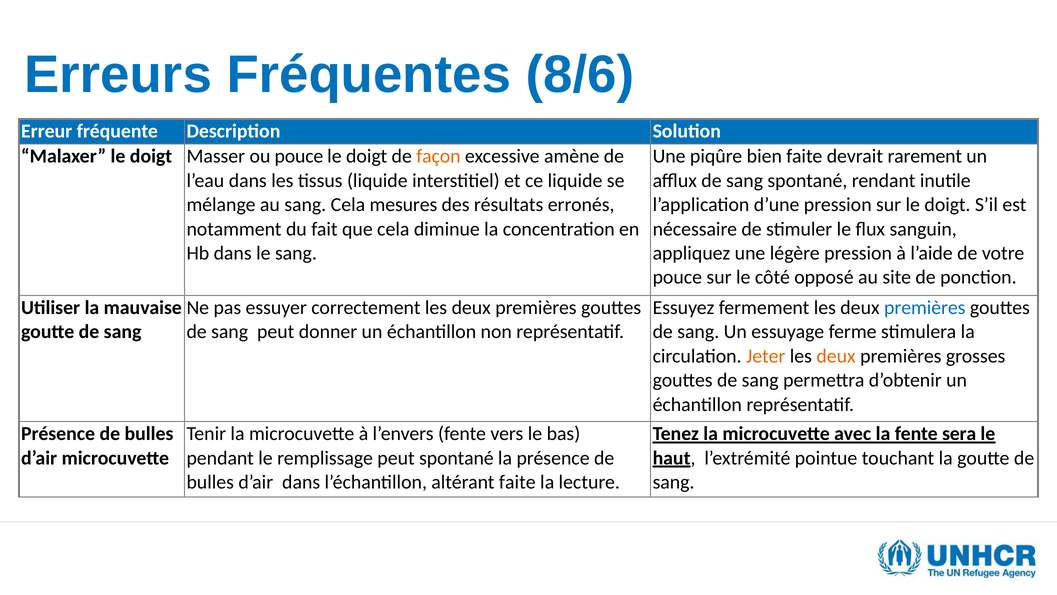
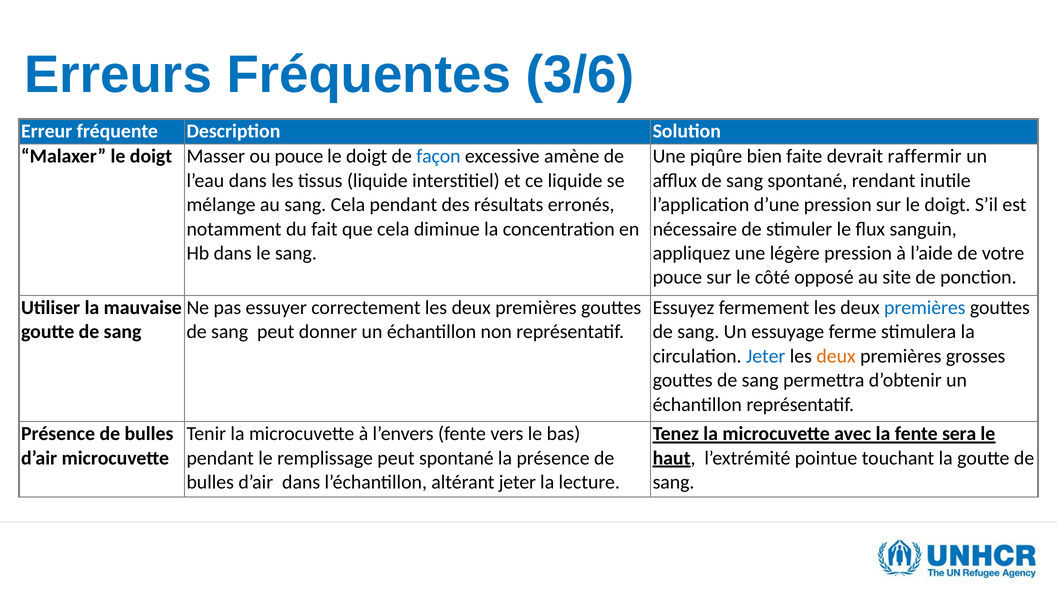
8/6: 8/6 -> 3/6
façon colour: orange -> blue
rarement: rarement -> raffermir
Cela mesures: mesures -> pendant
Jeter at (766, 356) colour: orange -> blue
altérant faite: faite -> jeter
